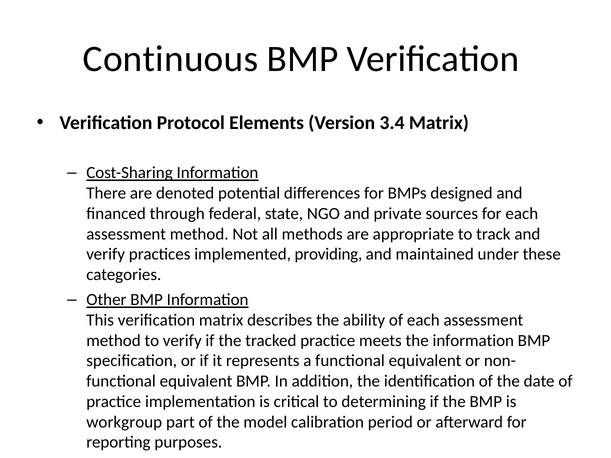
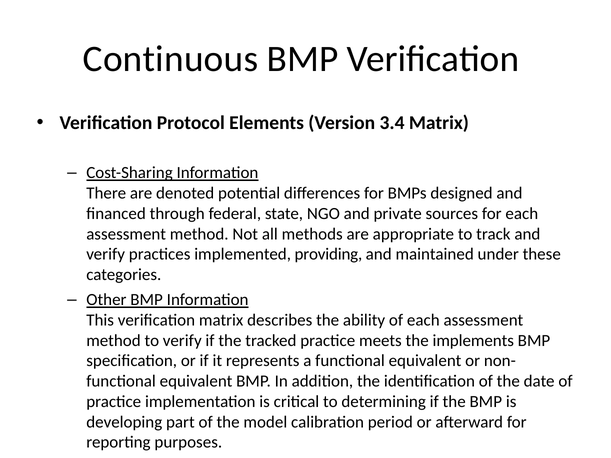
the information: information -> implements
workgroup: workgroup -> developing
